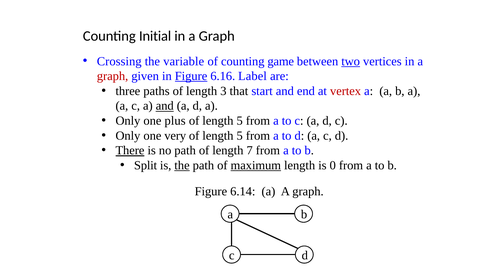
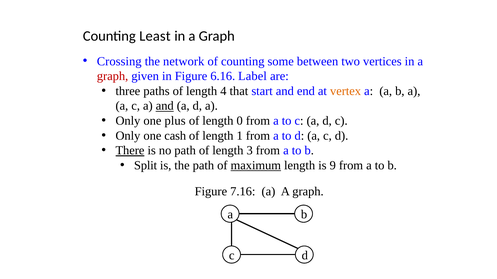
Initial: Initial -> Least
variable: variable -> network
game: game -> some
two underline: present -> none
Figure at (191, 76) underline: present -> none
3: 3 -> 4
vertex colour: red -> orange
5 at (240, 121): 5 -> 0
very: very -> cash
5 at (240, 136): 5 -> 1
7: 7 -> 3
the at (182, 166) underline: present -> none
0: 0 -> 9
6.14: 6.14 -> 7.16
